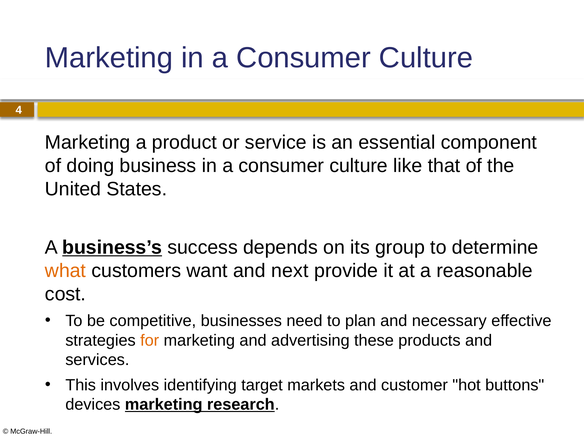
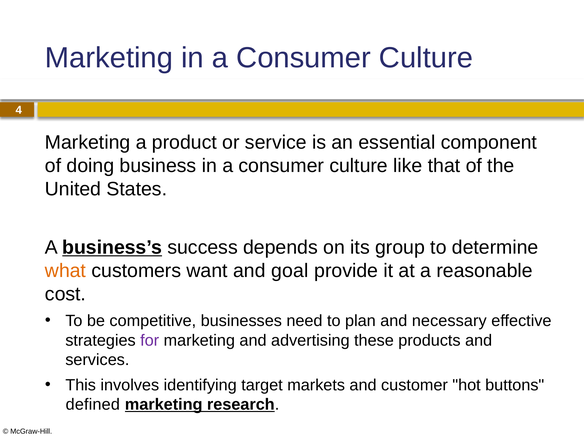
next: next -> goal
for colour: orange -> purple
devices: devices -> defined
